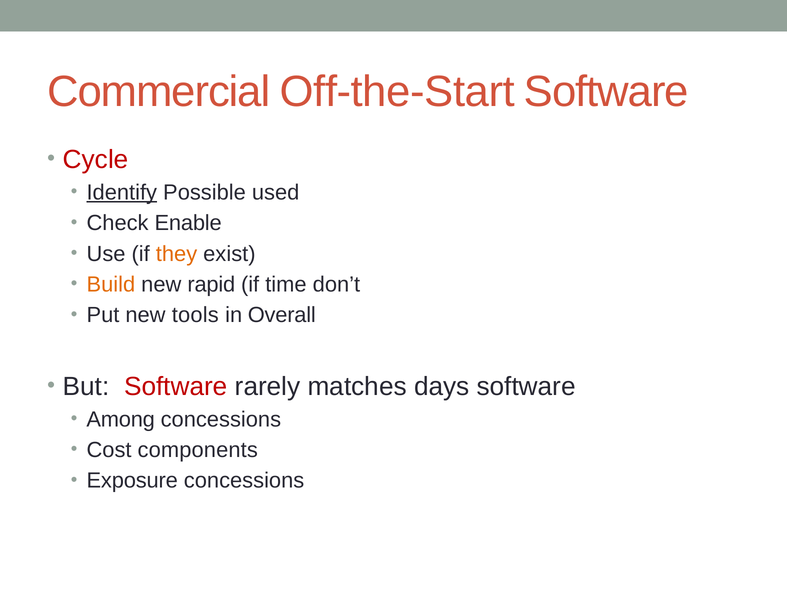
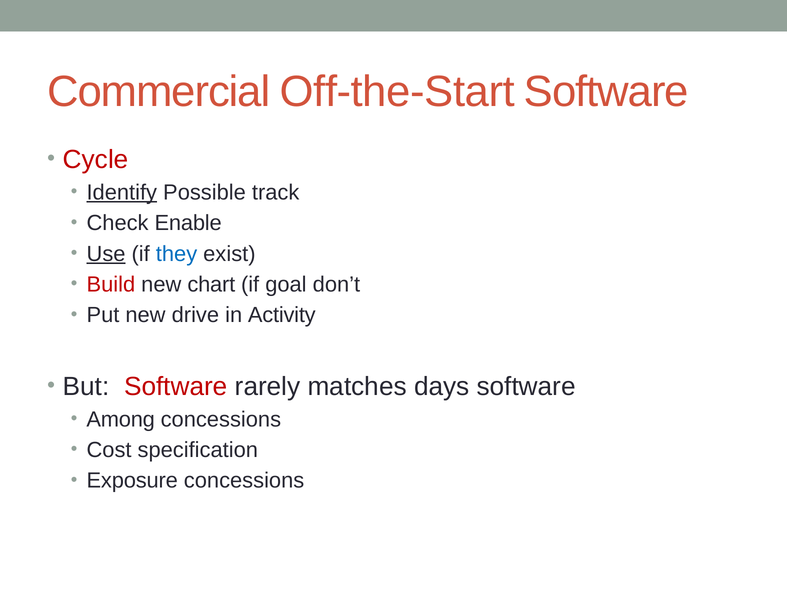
used: used -> track
Use underline: none -> present
they colour: orange -> blue
Build colour: orange -> red
rapid: rapid -> chart
time: time -> goal
tools: tools -> drive
Overall: Overall -> Activity
components: components -> specification
